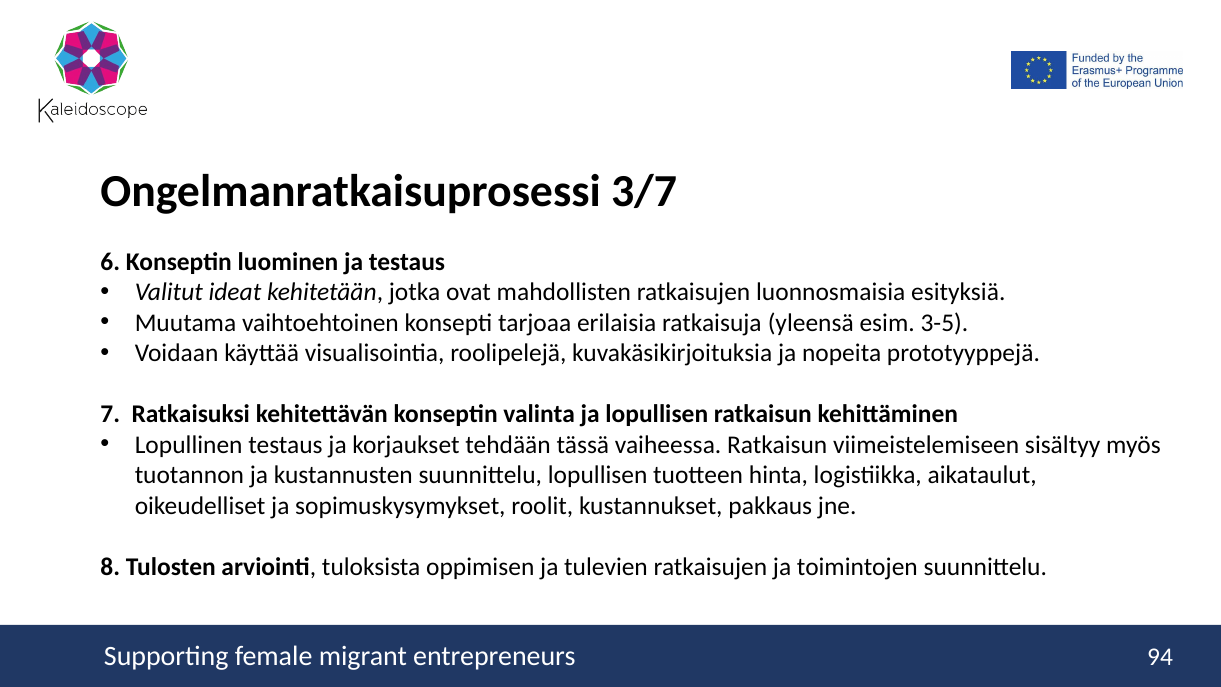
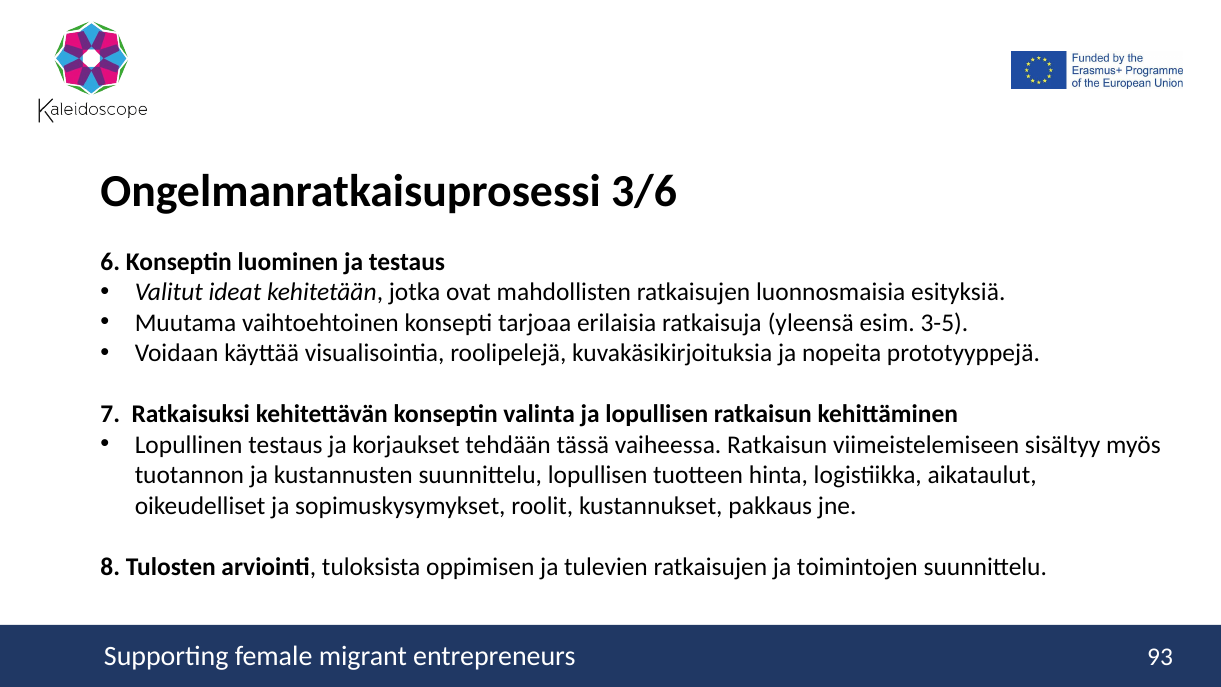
3/7: 3/7 -> 3/6
94: 94 -> 93
